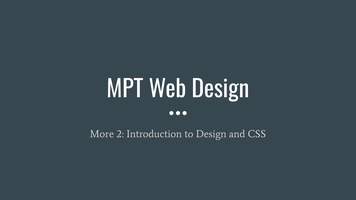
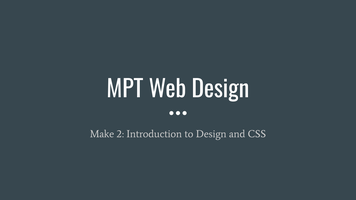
More: More -> Make
